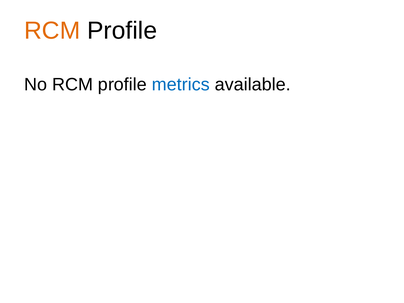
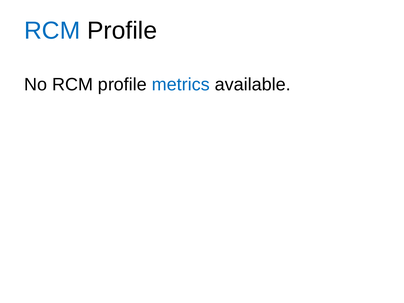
RCM at (52, 31) colour: orange -> blue
